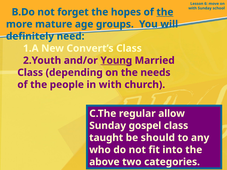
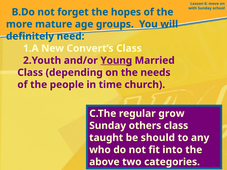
the at (165, 12) underline: present -> none
in with: with -> time
allow: allow -> grow
gospel: gospel -> others
